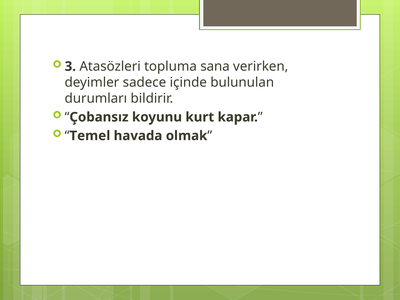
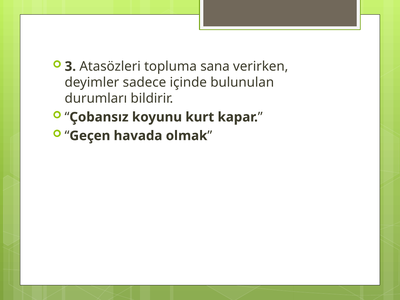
Temel: Temel -> Geçen
